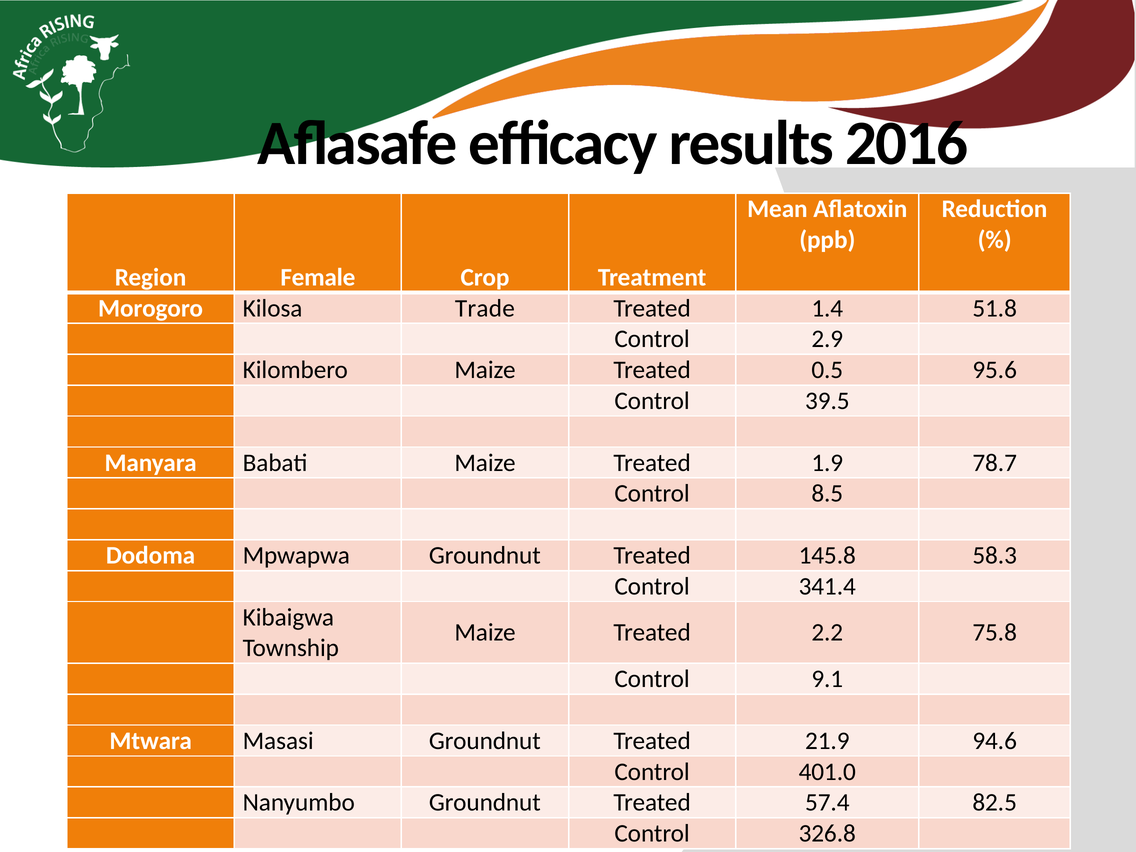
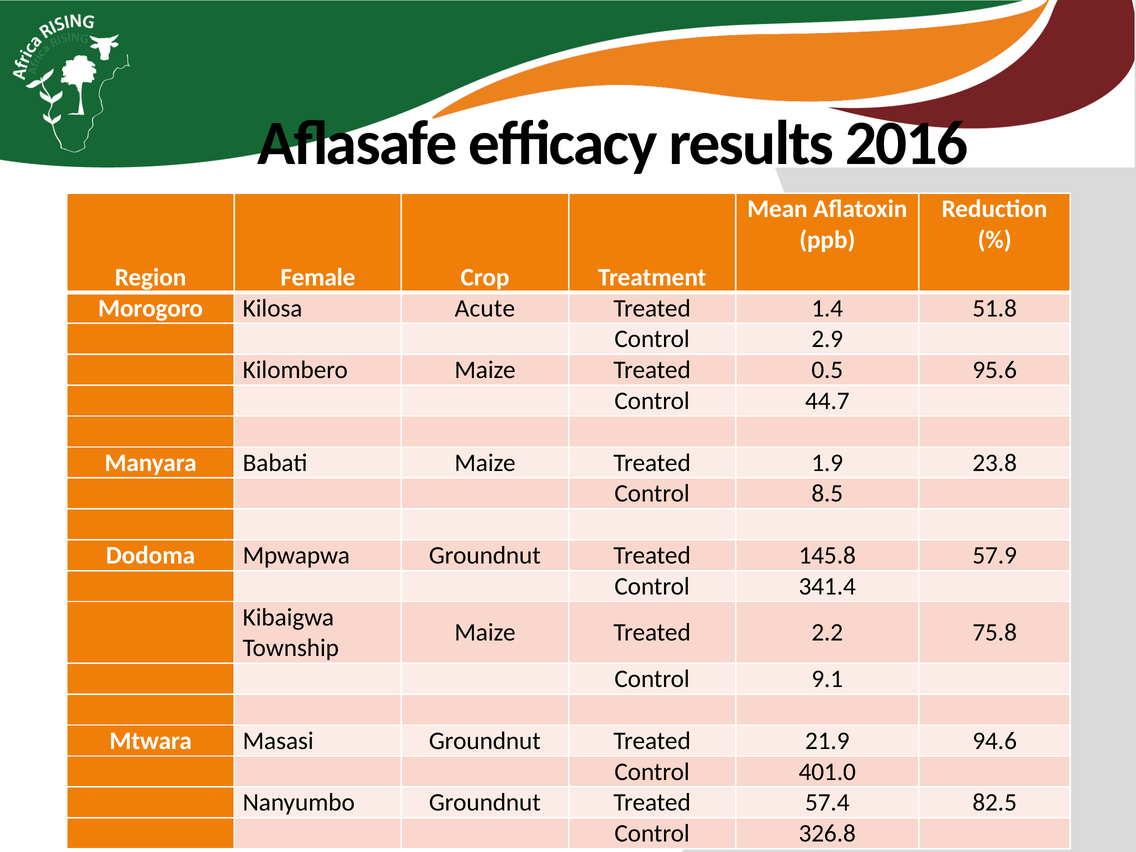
Trade: Trade -> Acute
39.5: 39.5 -> 44.7
78.7: 78.7 -> 23.8
58.3: 58.3 -> 57.9
